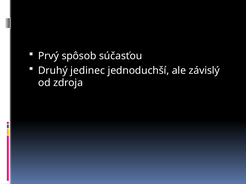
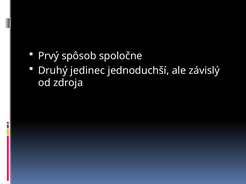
súčasťou: súčasťou -> spoločne
